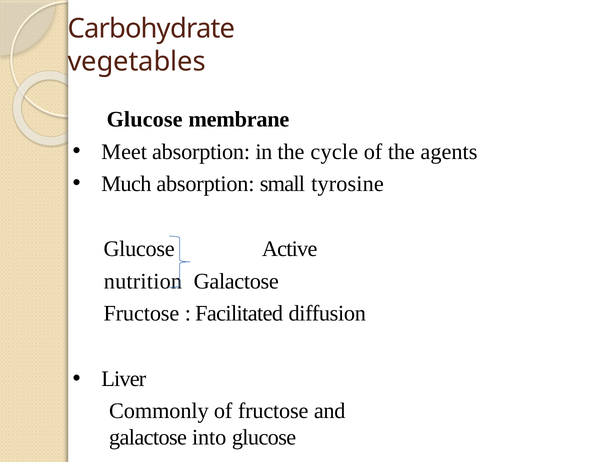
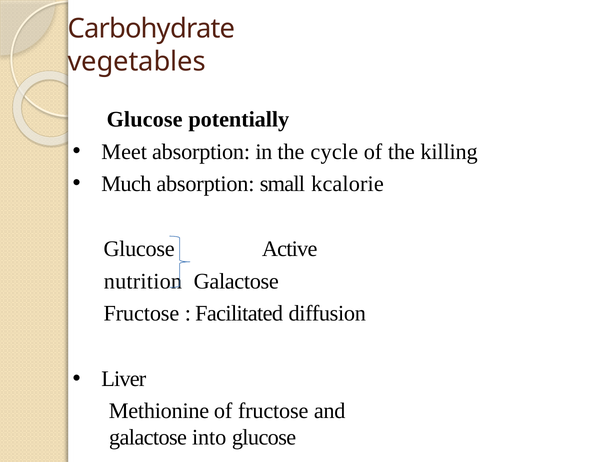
membrane: membrane -> potentially
agents: agents -> killing
tyrosine: tyrosine -> kcalorie
Commonly: Commonly -> Methionine
